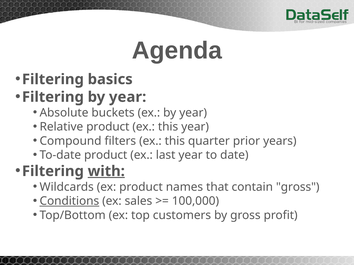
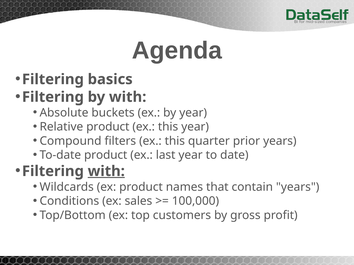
Filtering by year: year -> with
contain gross: gross -> years
Conditions underline: present -> none
